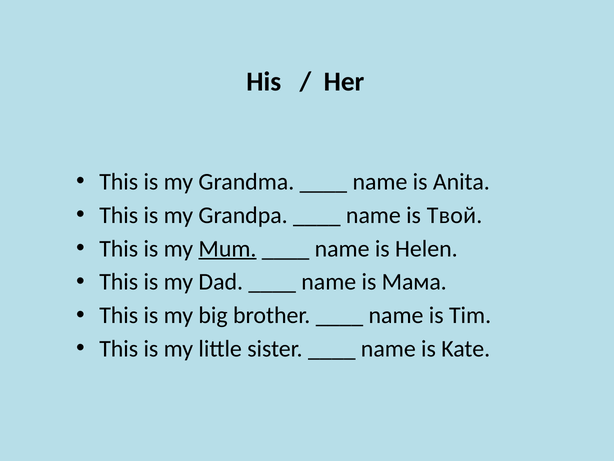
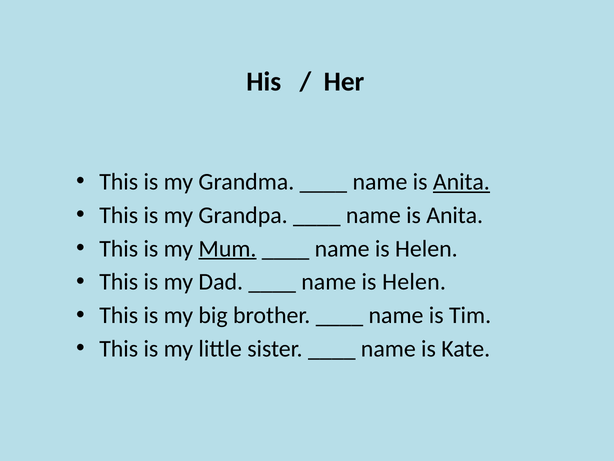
Anita at (461, 182) underline: none -> present
Твой at (455, 215): Твой -> Anita
Мама at (414, 282): Мама -> Helen
